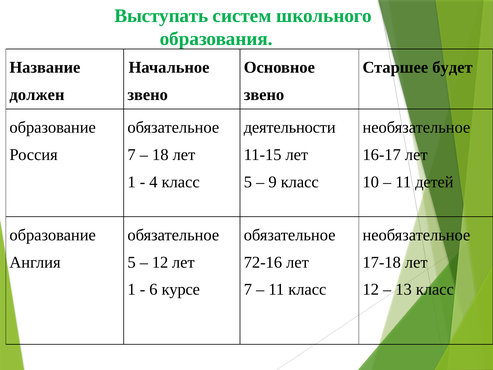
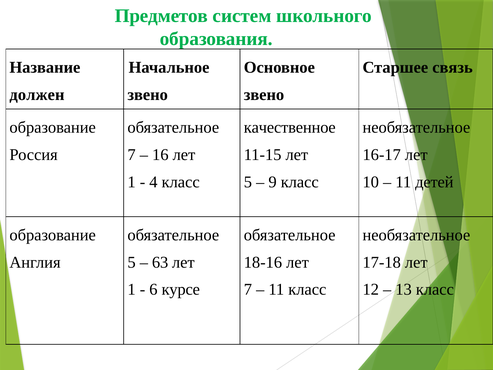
Выступать: Выступать -> Предметов
будет: будет -> связь
деятельности: деятельности -> качественное
18: 18 -> 16
12 at (160, 262): 12 -> 63
72-16: 72-16 -> 18-16
